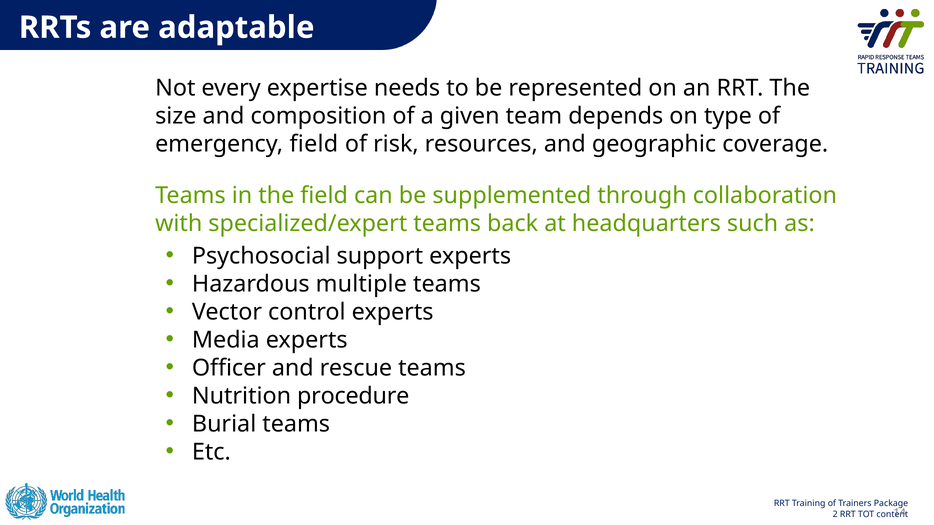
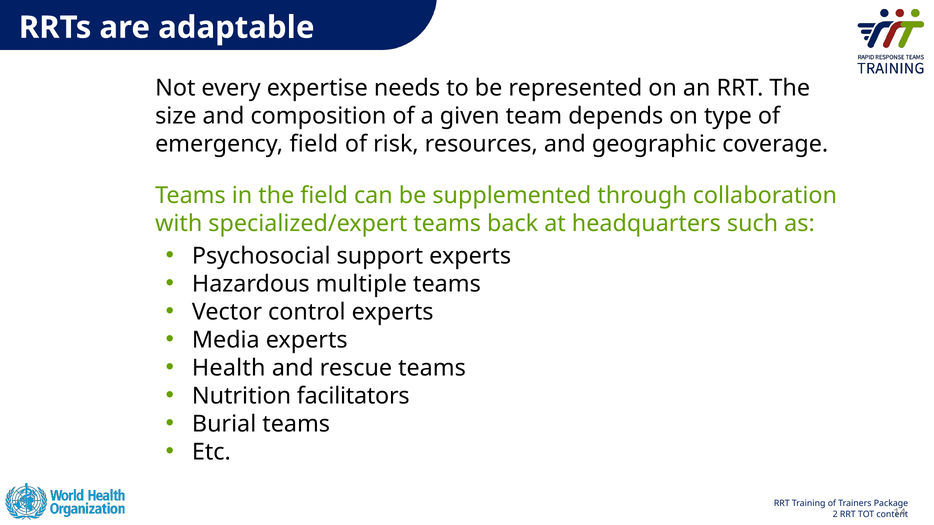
Officer: Officer -> Health
procedure: procedure -> facilitators
